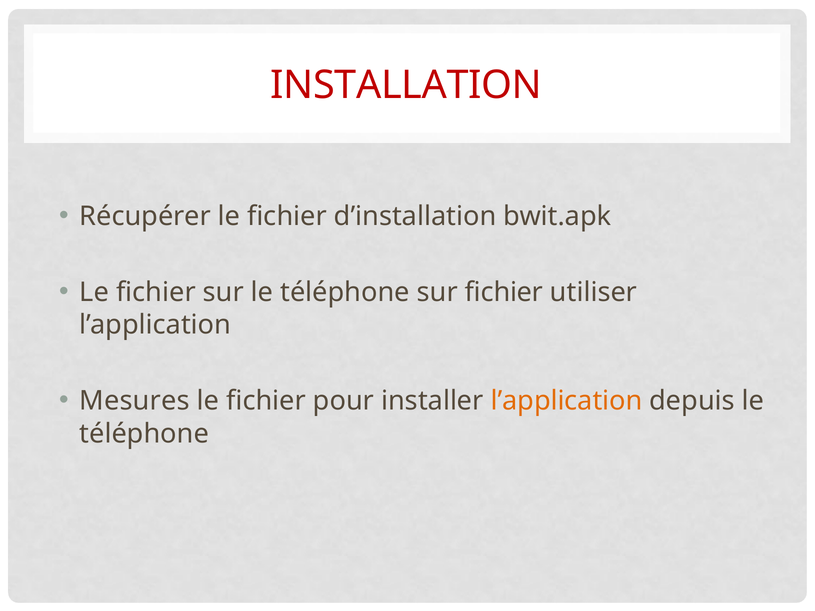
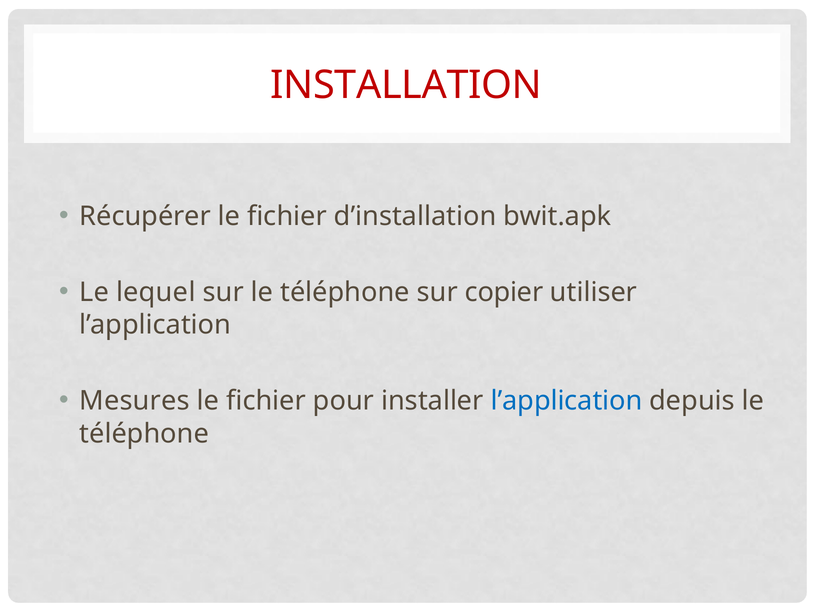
fichier at (156, 293): fichier -> lequel
sur fichier: fichier -> copier
l’application at (567, 401) colour: orange -> blue
